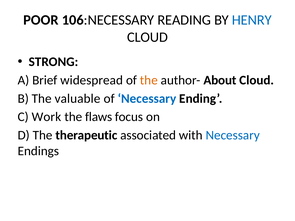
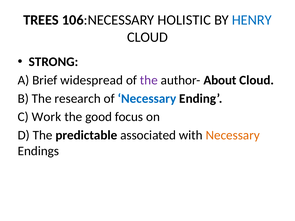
POOR: POOR -> TREES
READING: READING -> HOLISTIC
the at (149, 80) colour: orange -> purple
valuable: valuable -> research
flaws: flaws -> good
therapeutic: therapeutic -> predictable
Necessary at (233, 135) colour: blue -> orange
